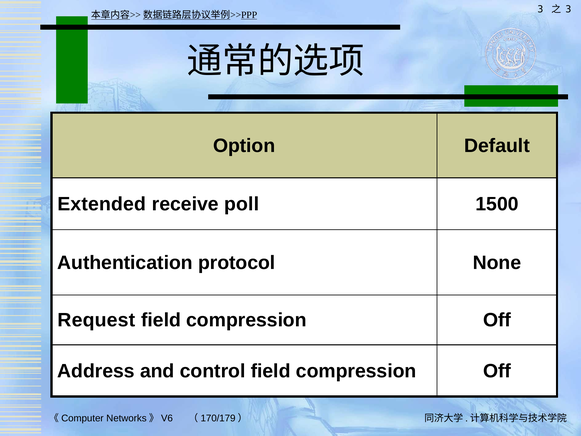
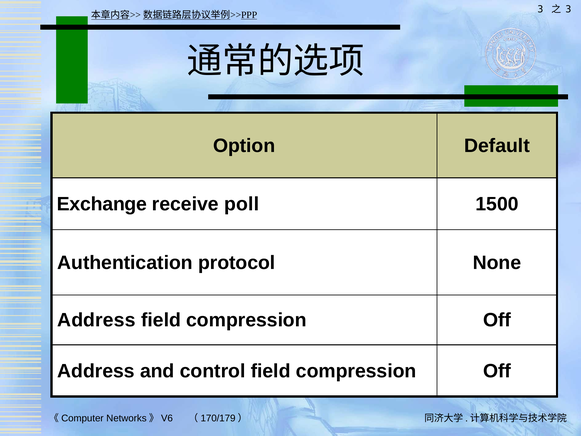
Extended: Extended -> Exchange
Request at (96, 320): Request -> Address
